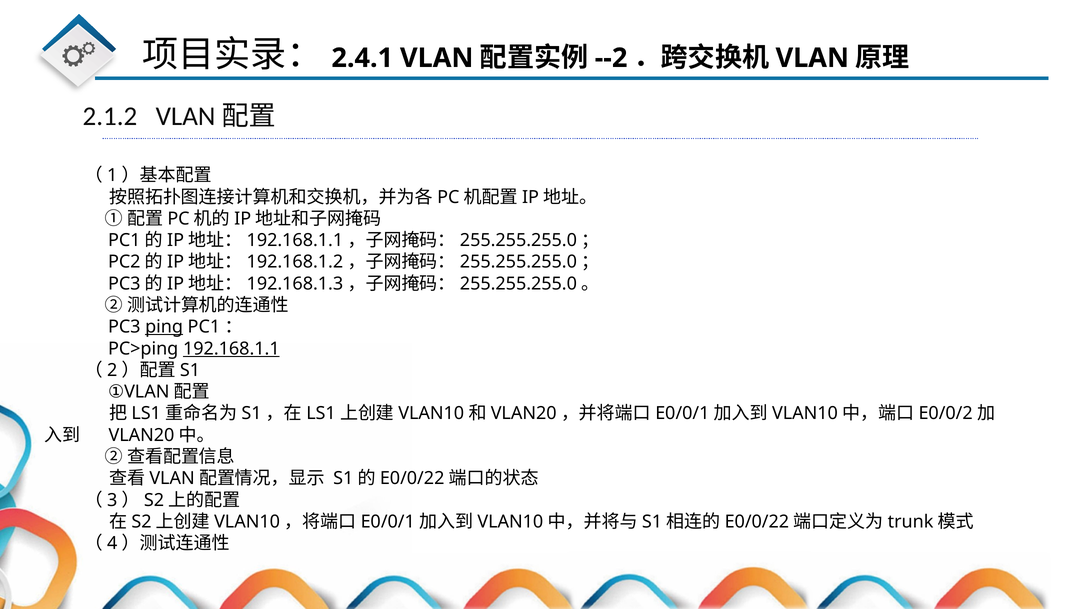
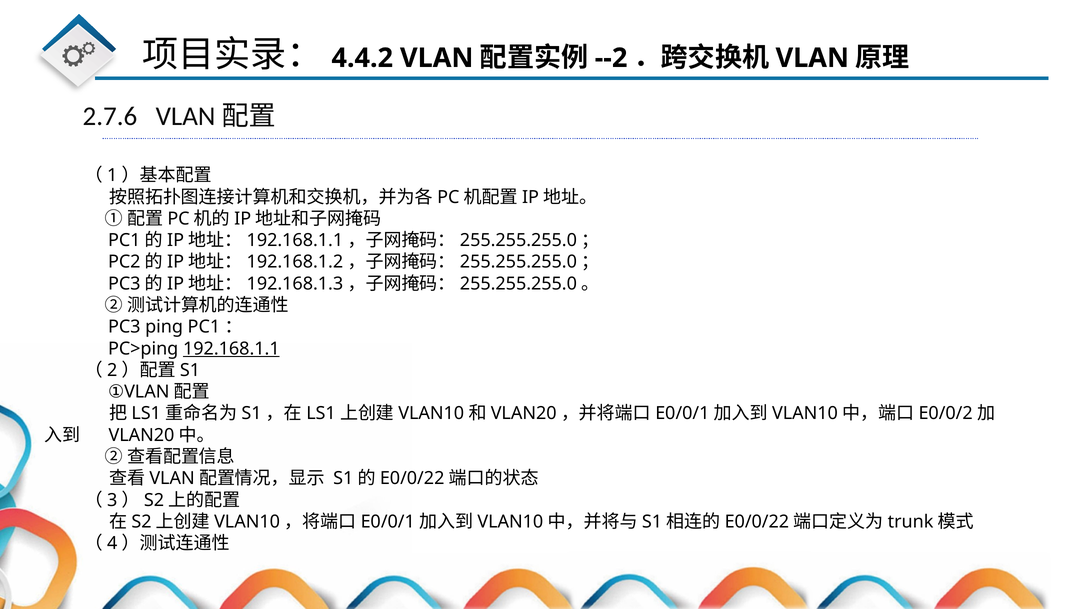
2.4.1: 2.4.1 -> 4.4.2
2.1.2: 2.1.2 -> 2.7.6
ping underline: present -> none
